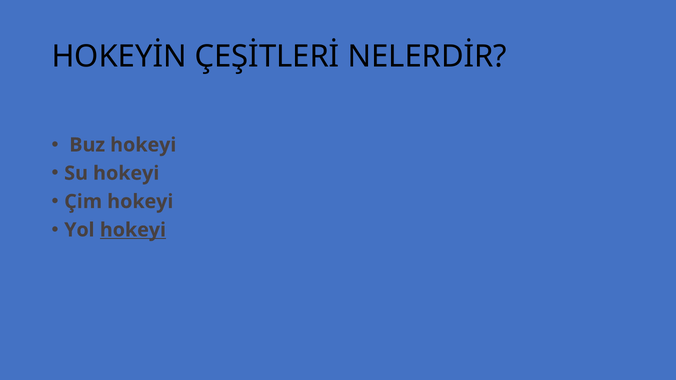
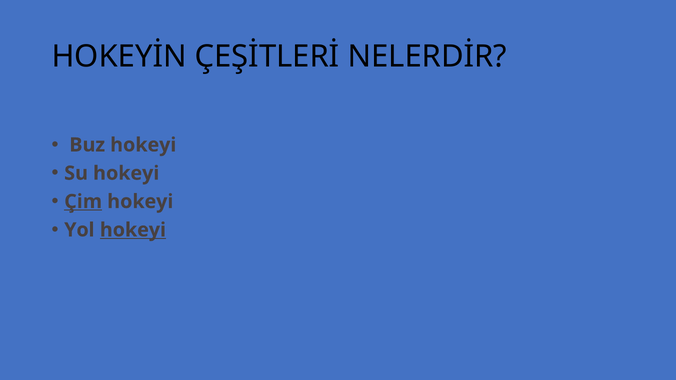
Çim underline: none -> present
